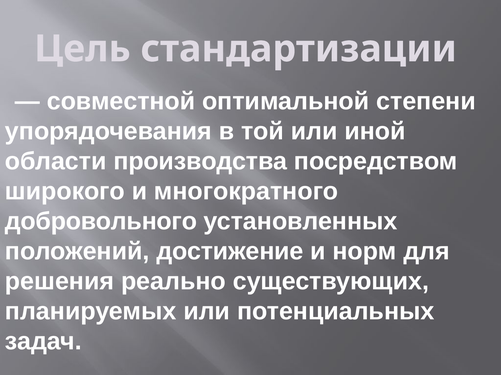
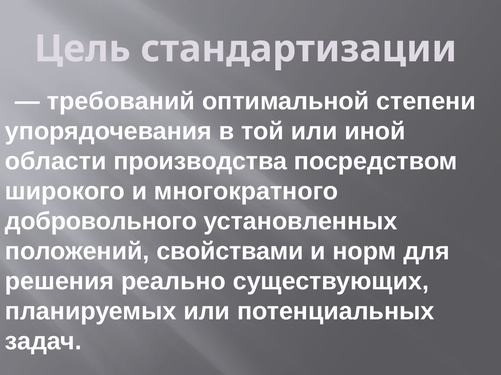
совместной: совместной -> требований
достижение: достижение -> свойствами
